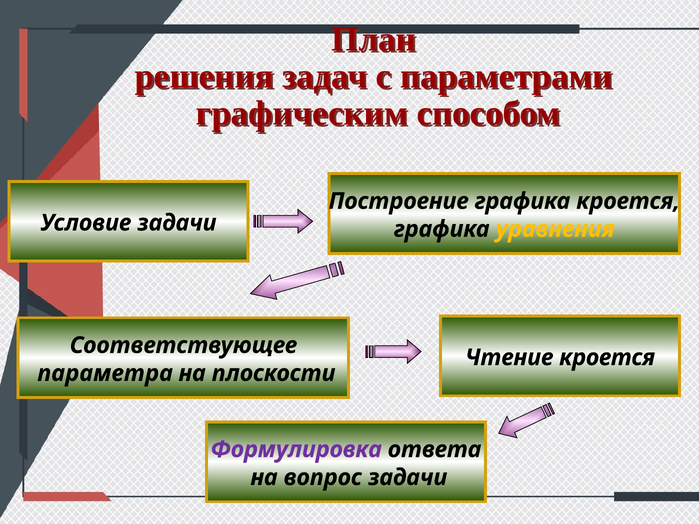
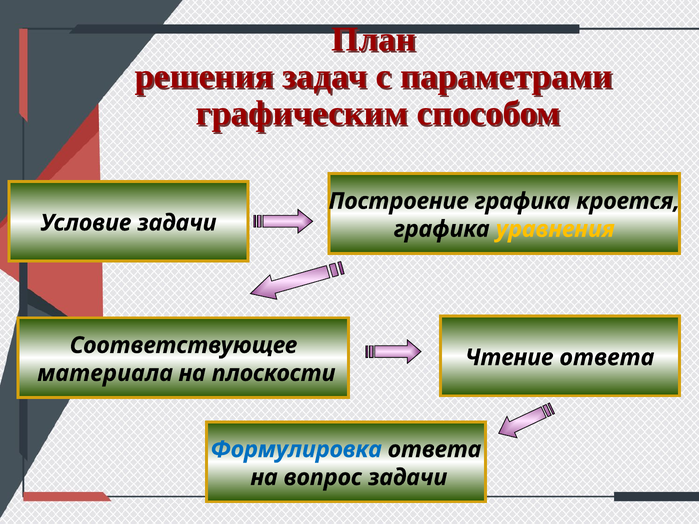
Чтение кроется: кроется -> ответа
параметра: параметра -> материала
Формулировка colour: purple -> blue
